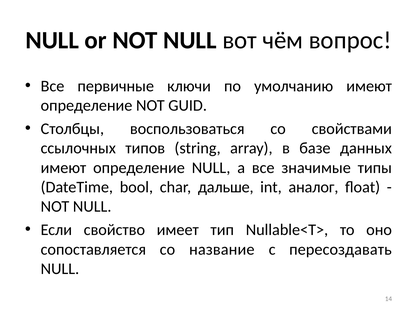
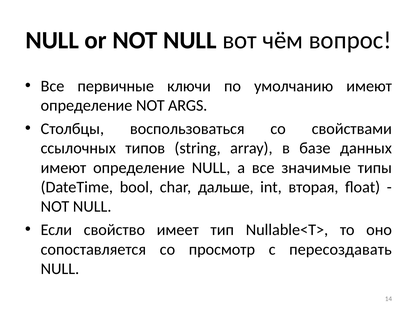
GUID: GUID -> ARGS
аналог: аналог -> вторая
название: название -> просмотр
